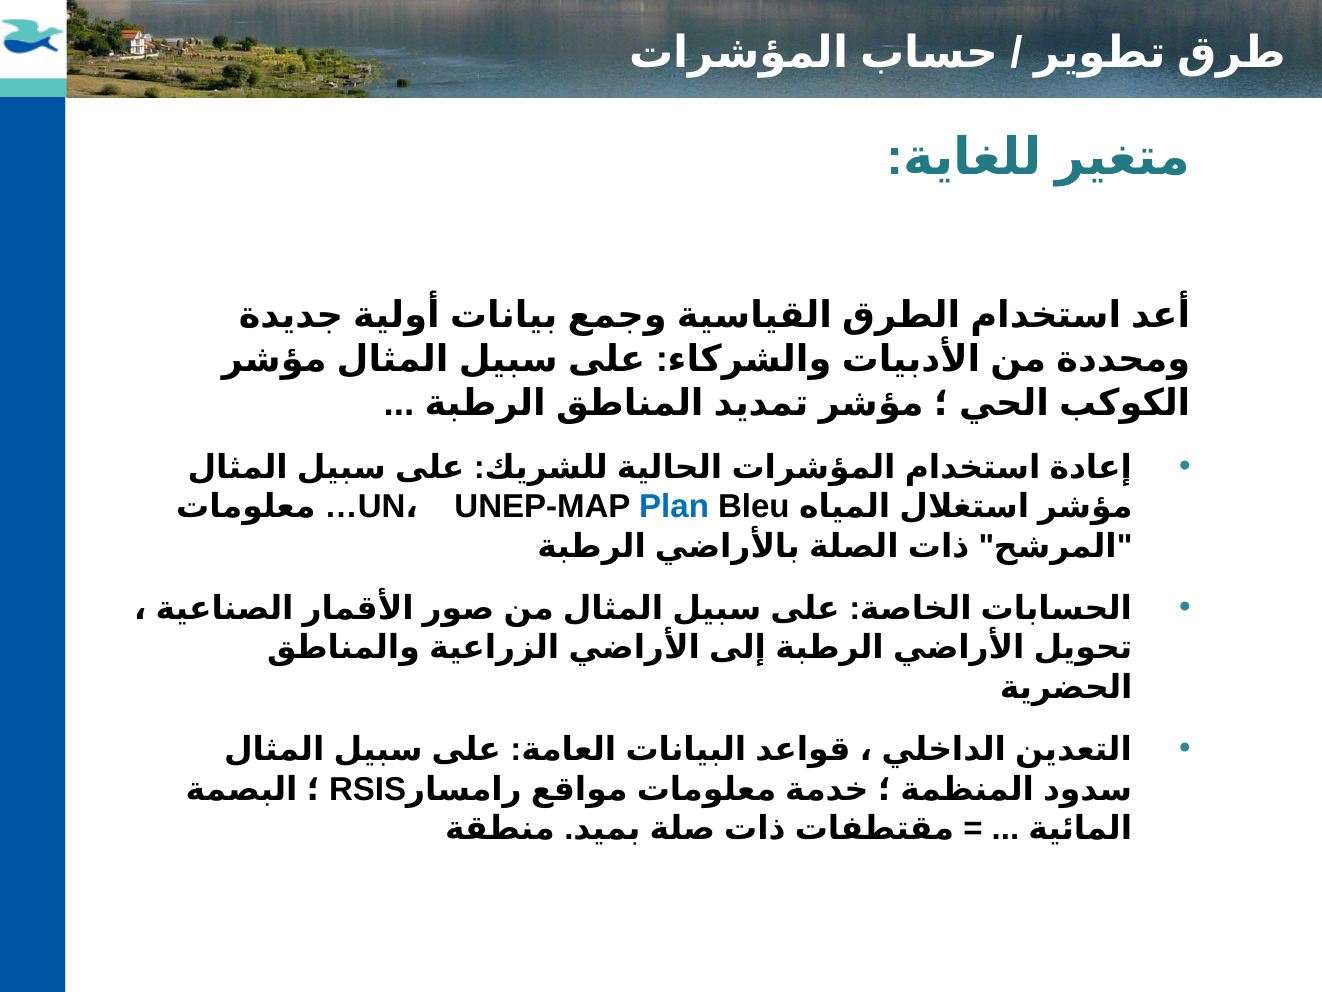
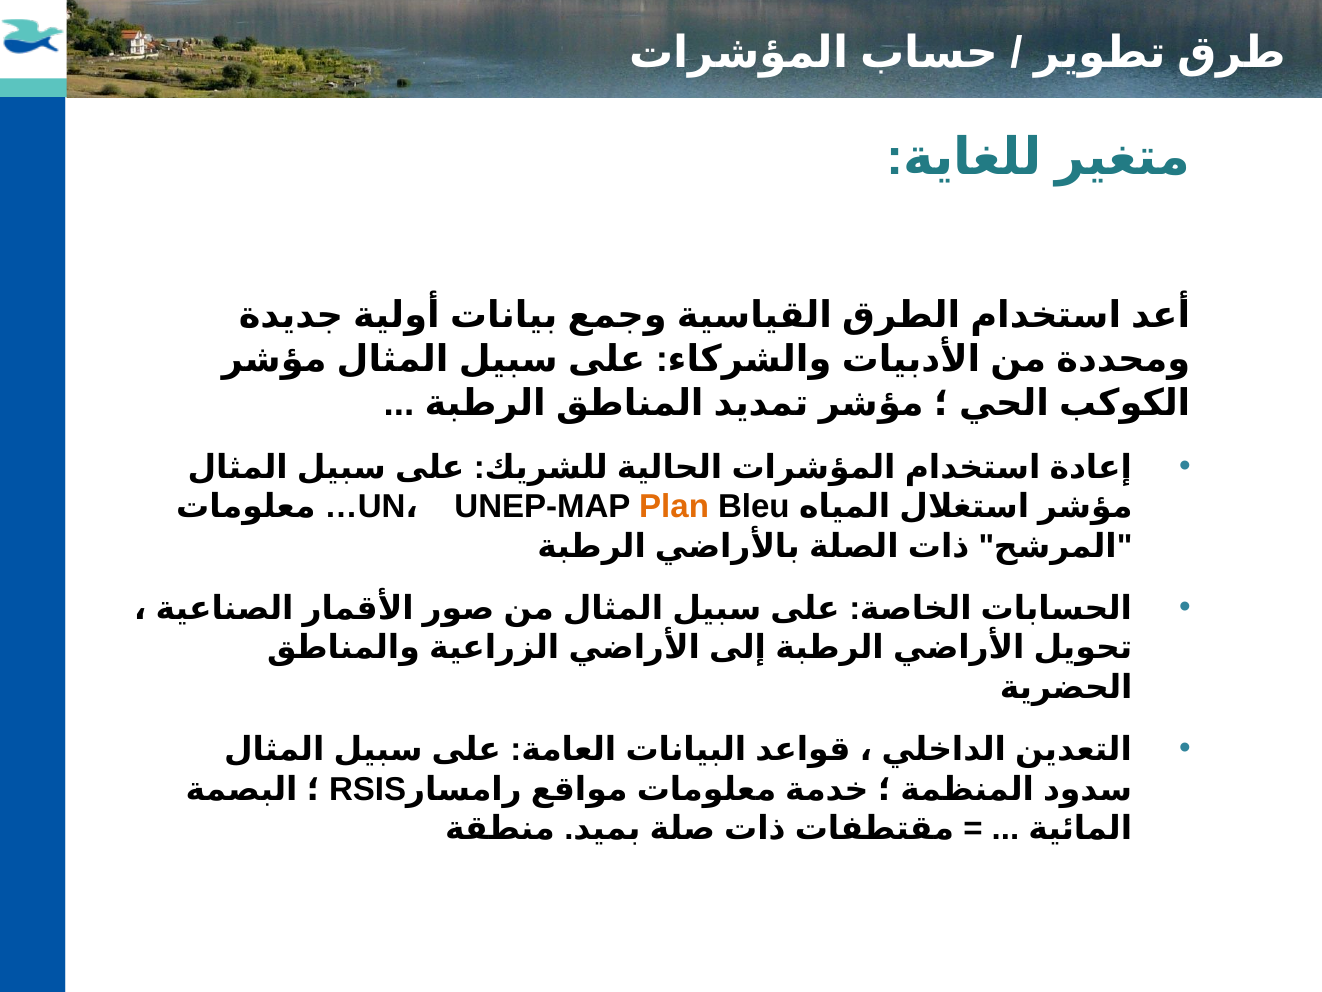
Plan colour: blue -> orange
